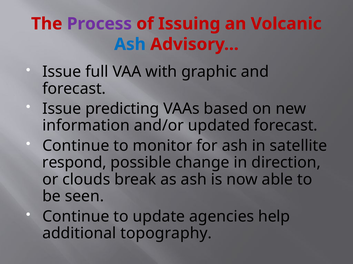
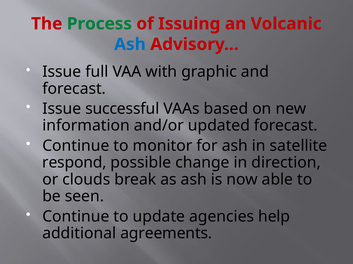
Process colour: purple -> green
predicting: predicting -> successful
topography: topography -> agreements
